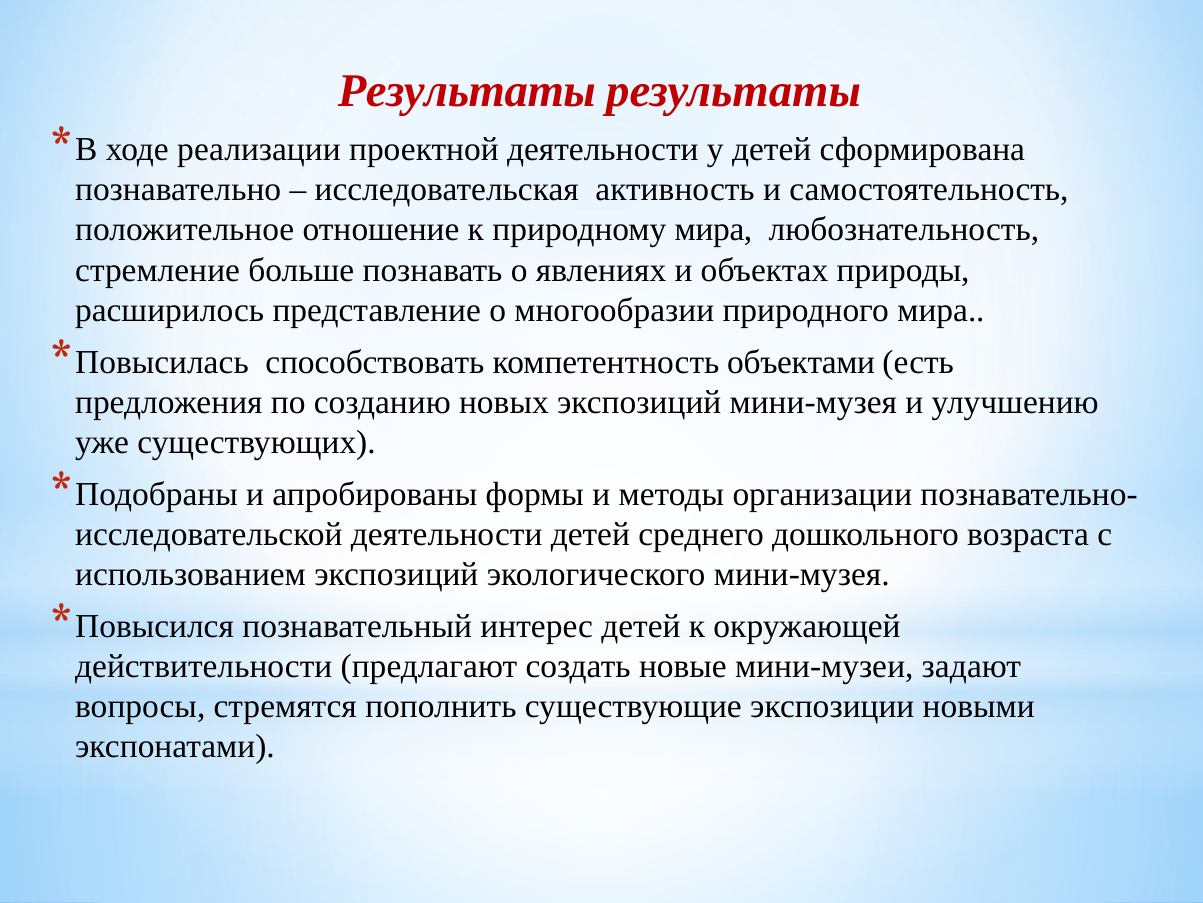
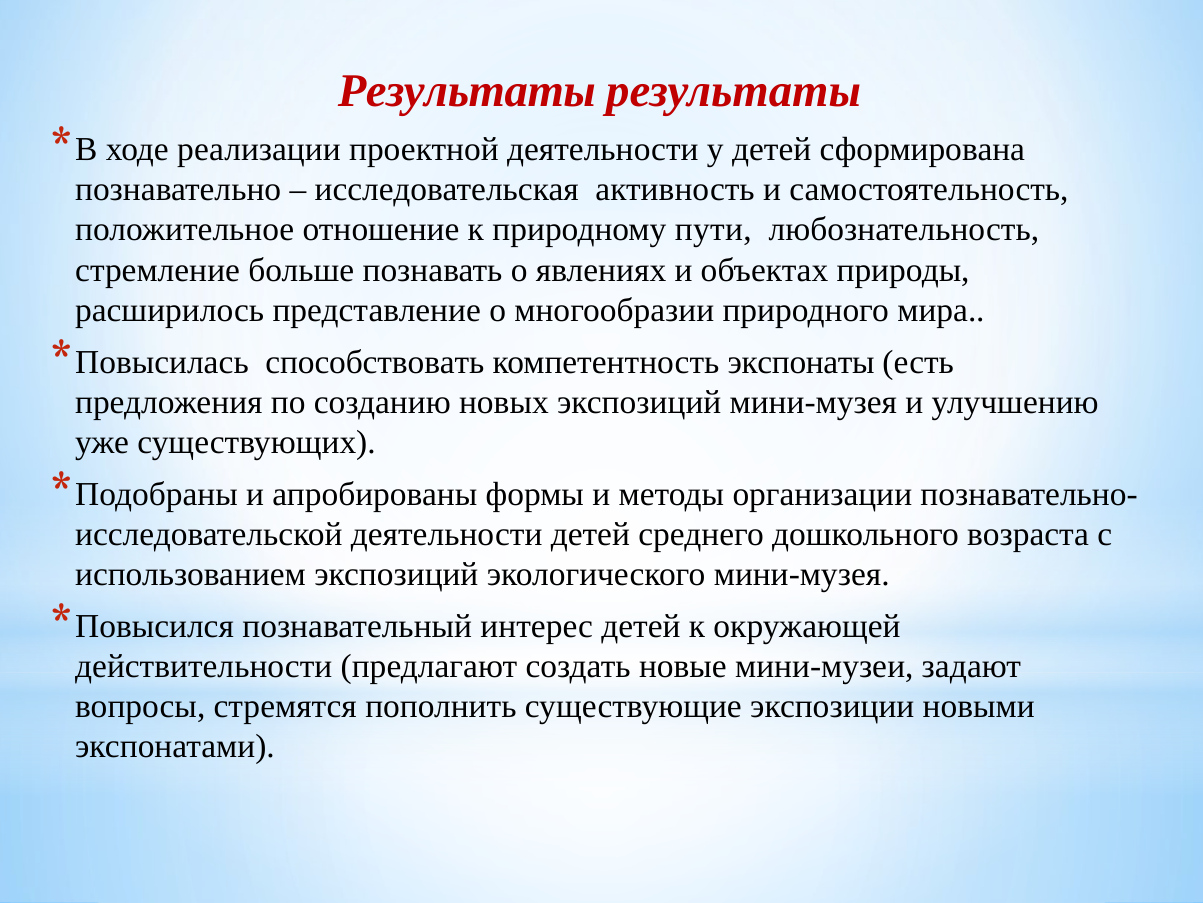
природному мира: мира -> пути
объектами: объектами -> экспонаты
